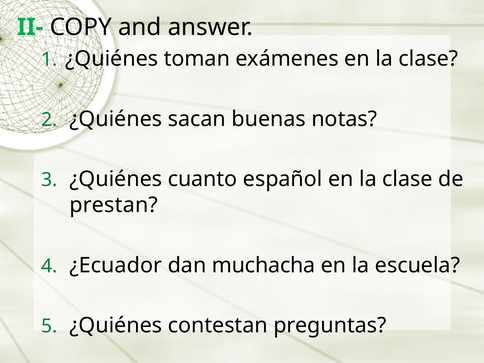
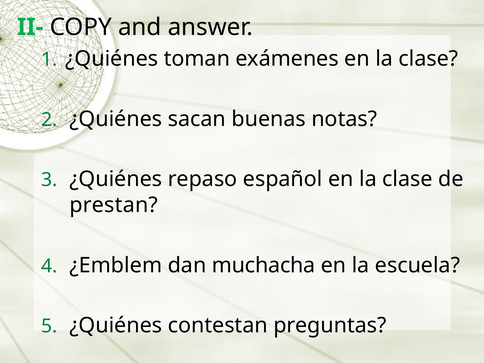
cuanto: cuanto -> repaso
¿Ecuador: ¿Ecuador -> ¿Emblem
